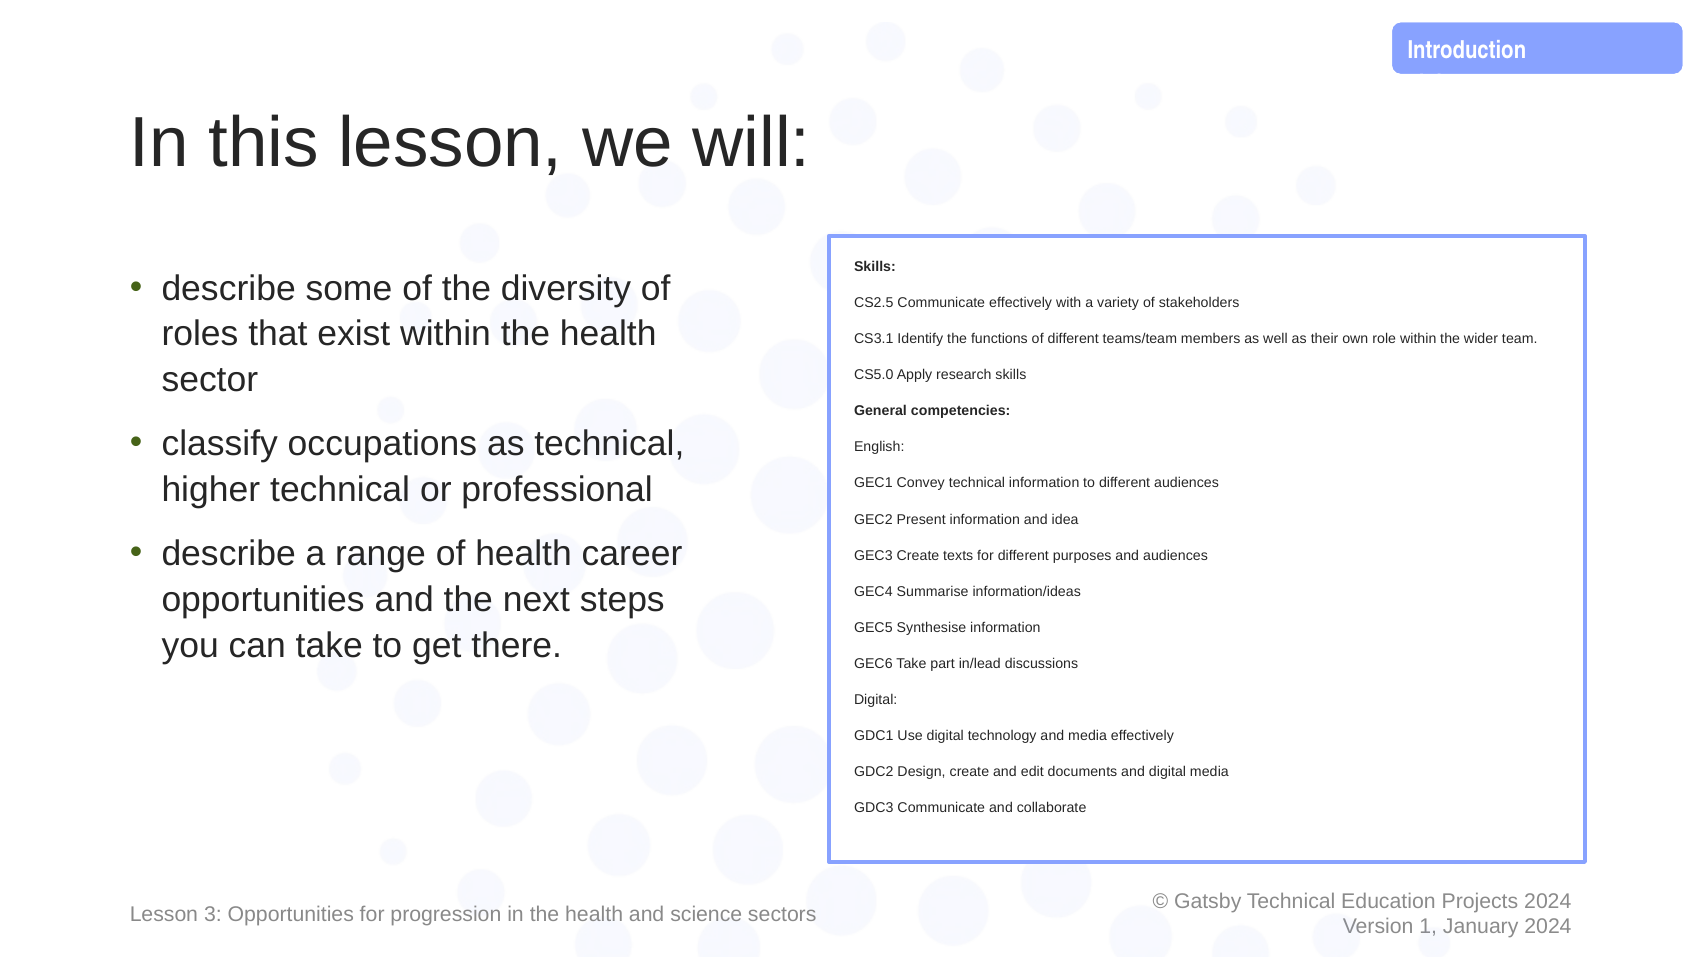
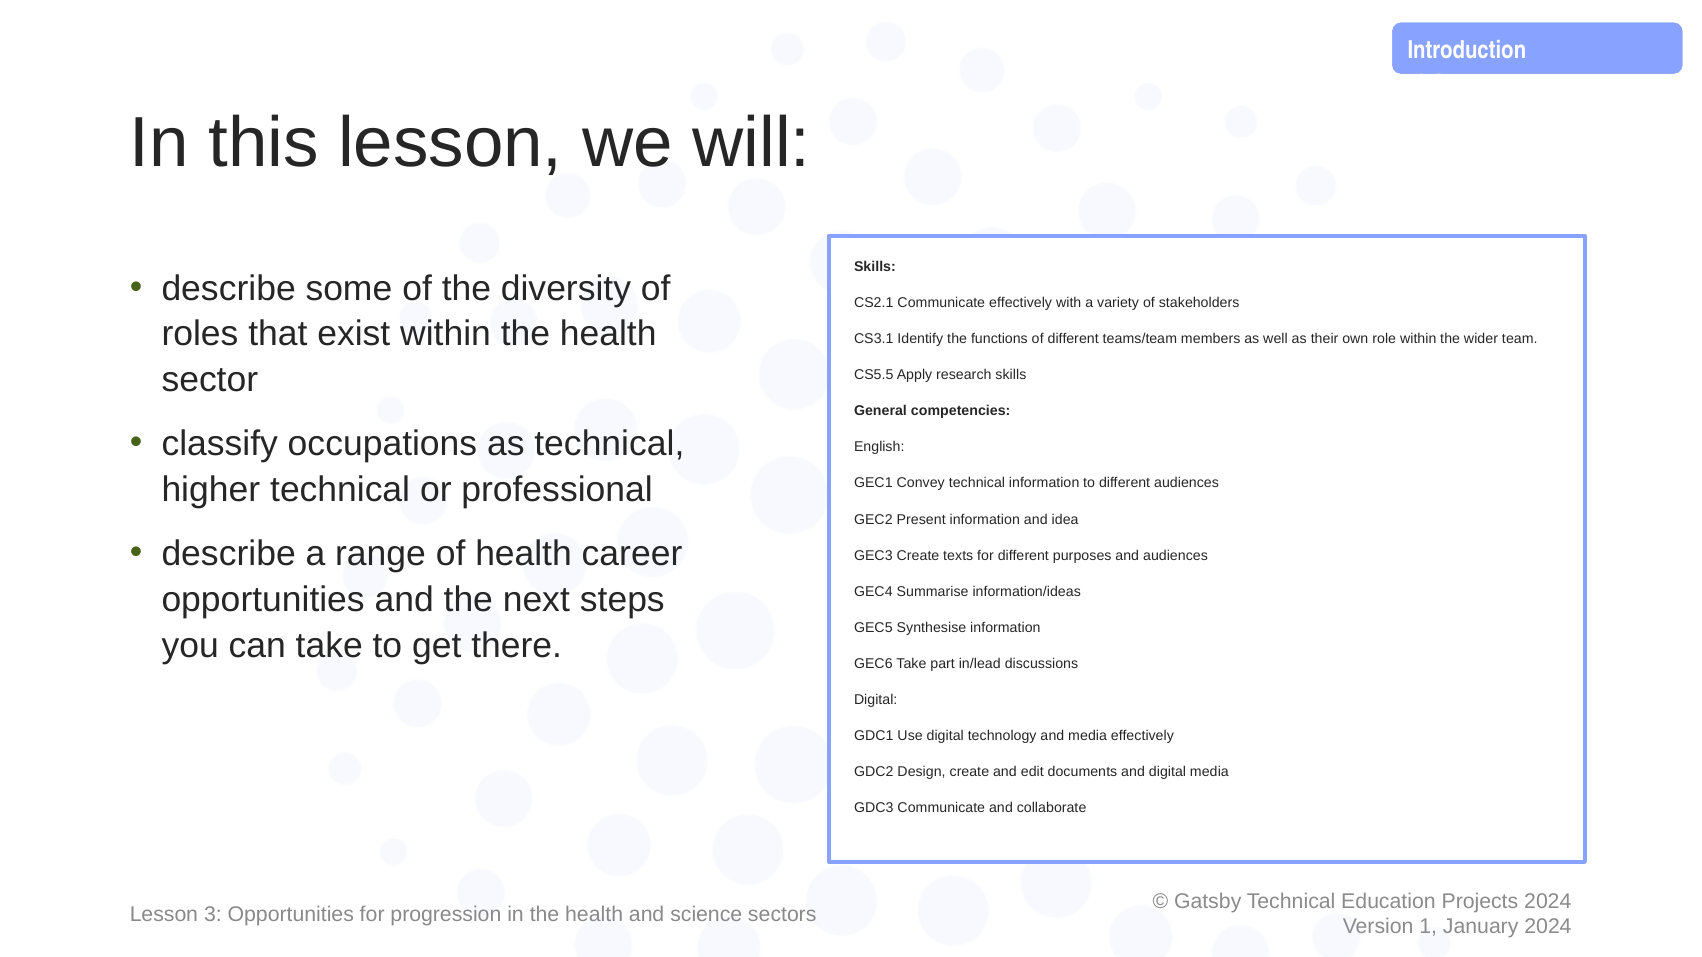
CS2.5: CS2.5 -> CS2.1
CS5.0: CS5.0 -> CS5.5
